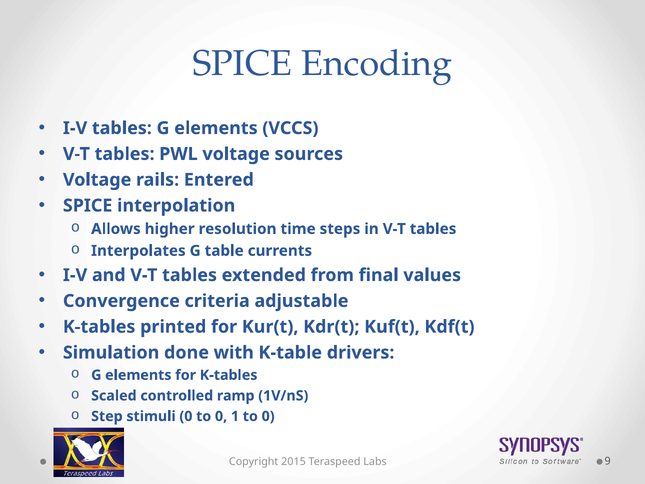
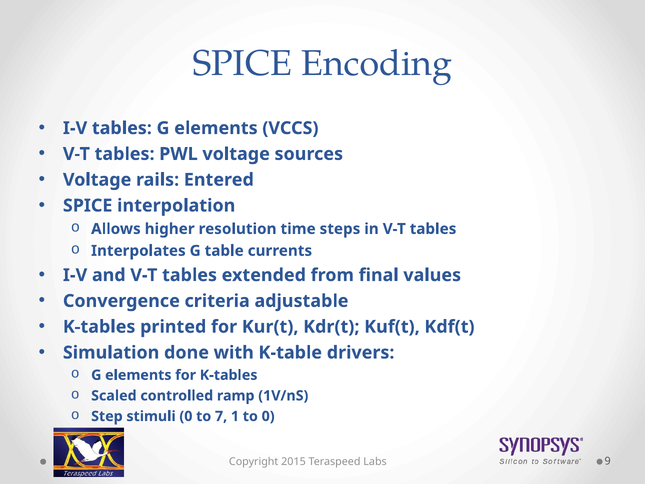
0 to 0: 0 -> 7
